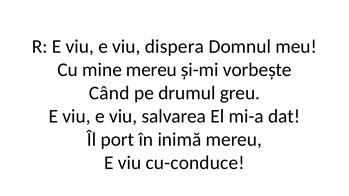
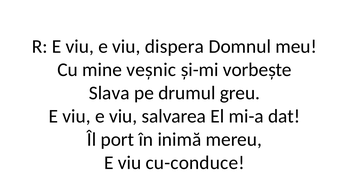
mine mereu: mereu -> veșnic
Când: Când -> Slava
